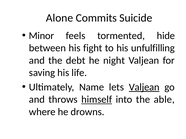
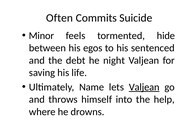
Alone: Alone -> Often
fight: fight -> egos
unfulfilling: unfulfilling -> sentenced
himself underline: present -> none
able: able -> help
